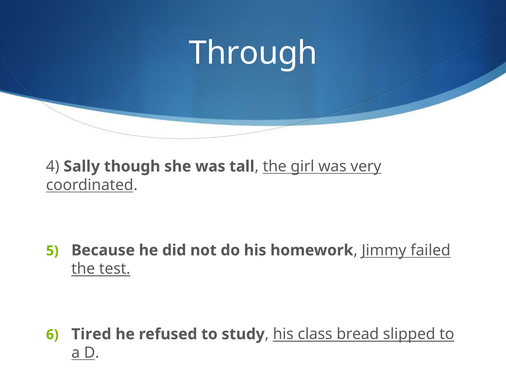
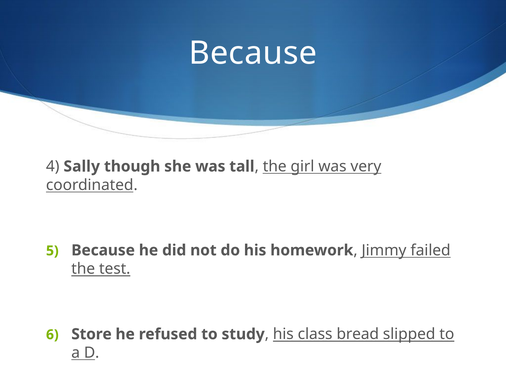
Through at (253, 53): Through -> Because
Tired: Tired -> Store
